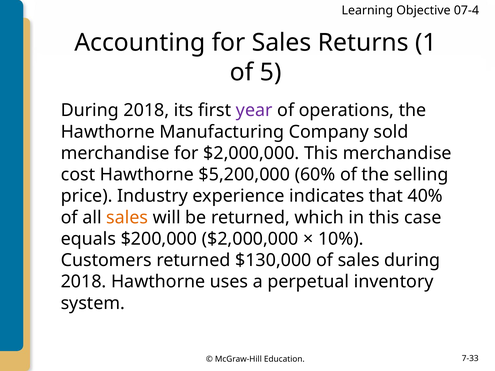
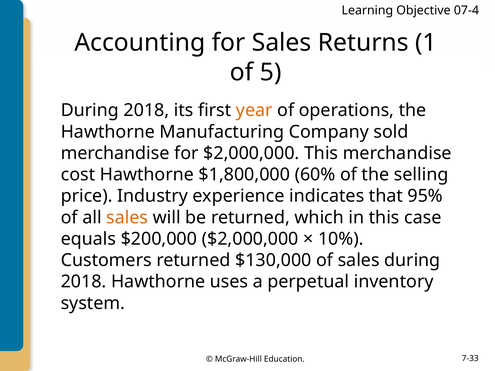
year colour: purple -> orange
$5,200,000: $5,200,000 -> $1,800,000
40%: 40% -> 95%
